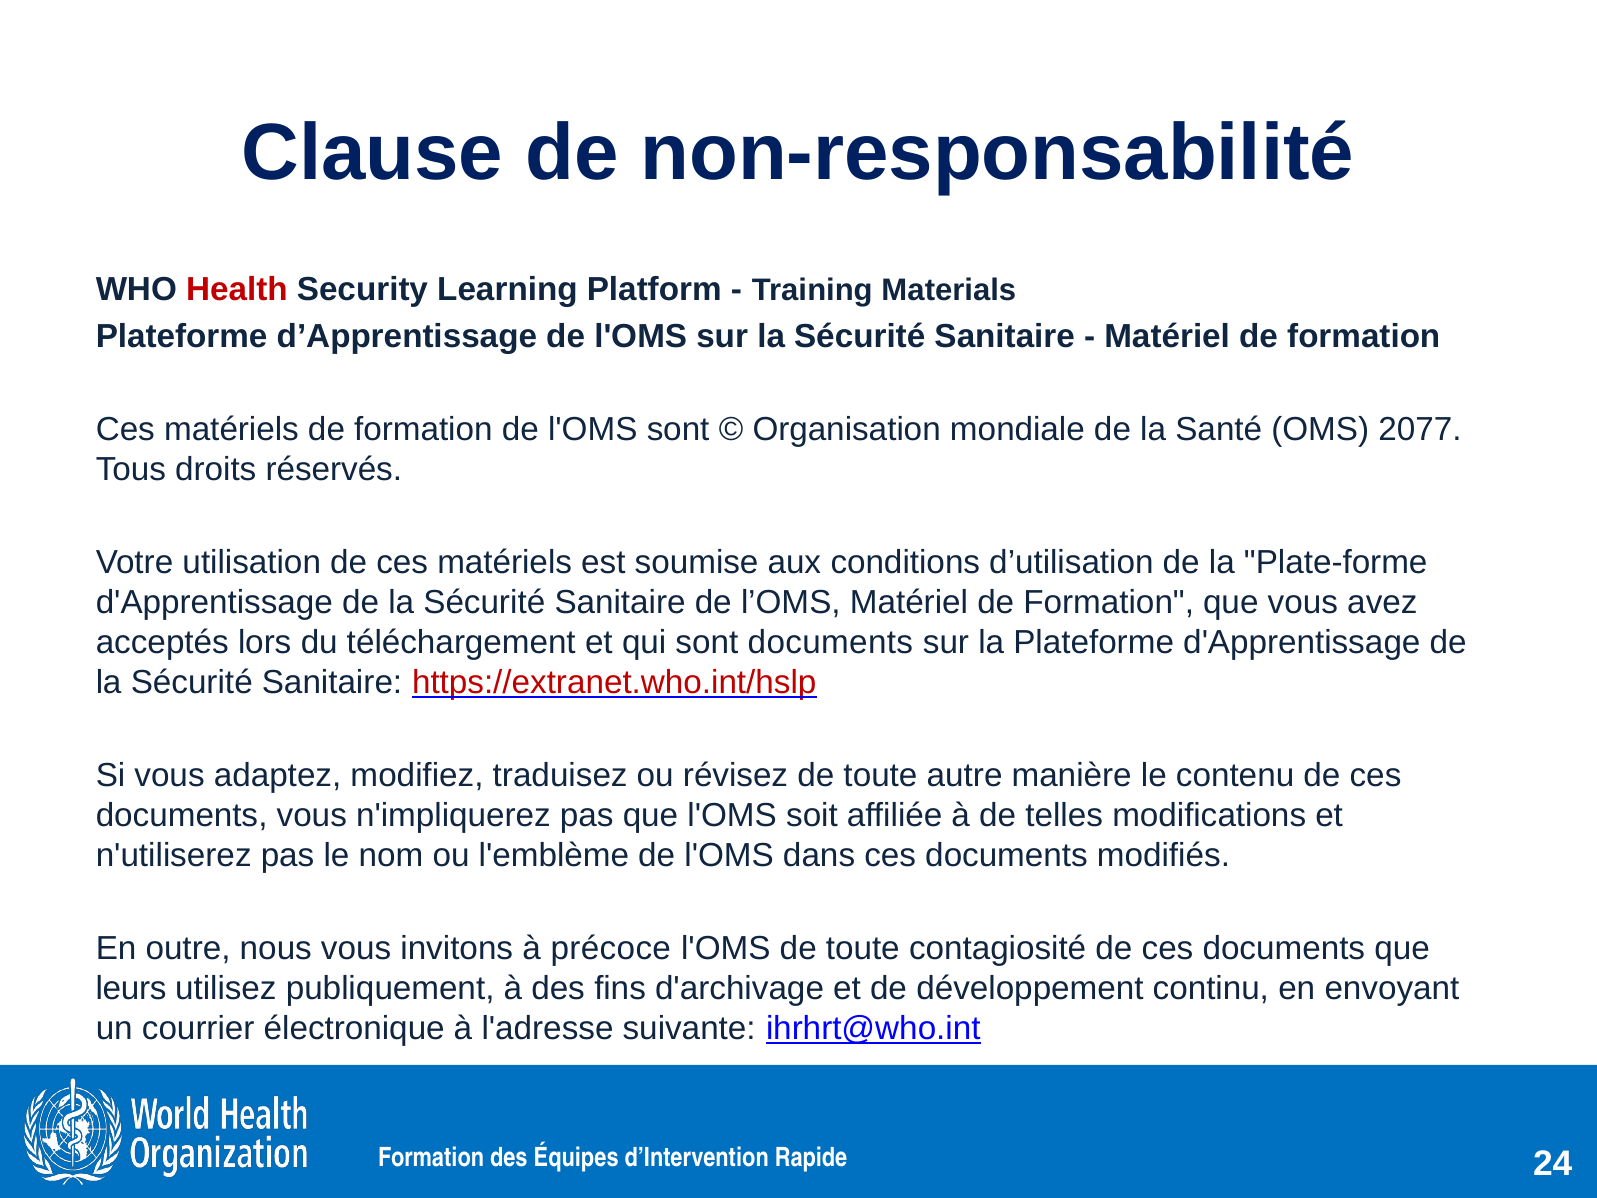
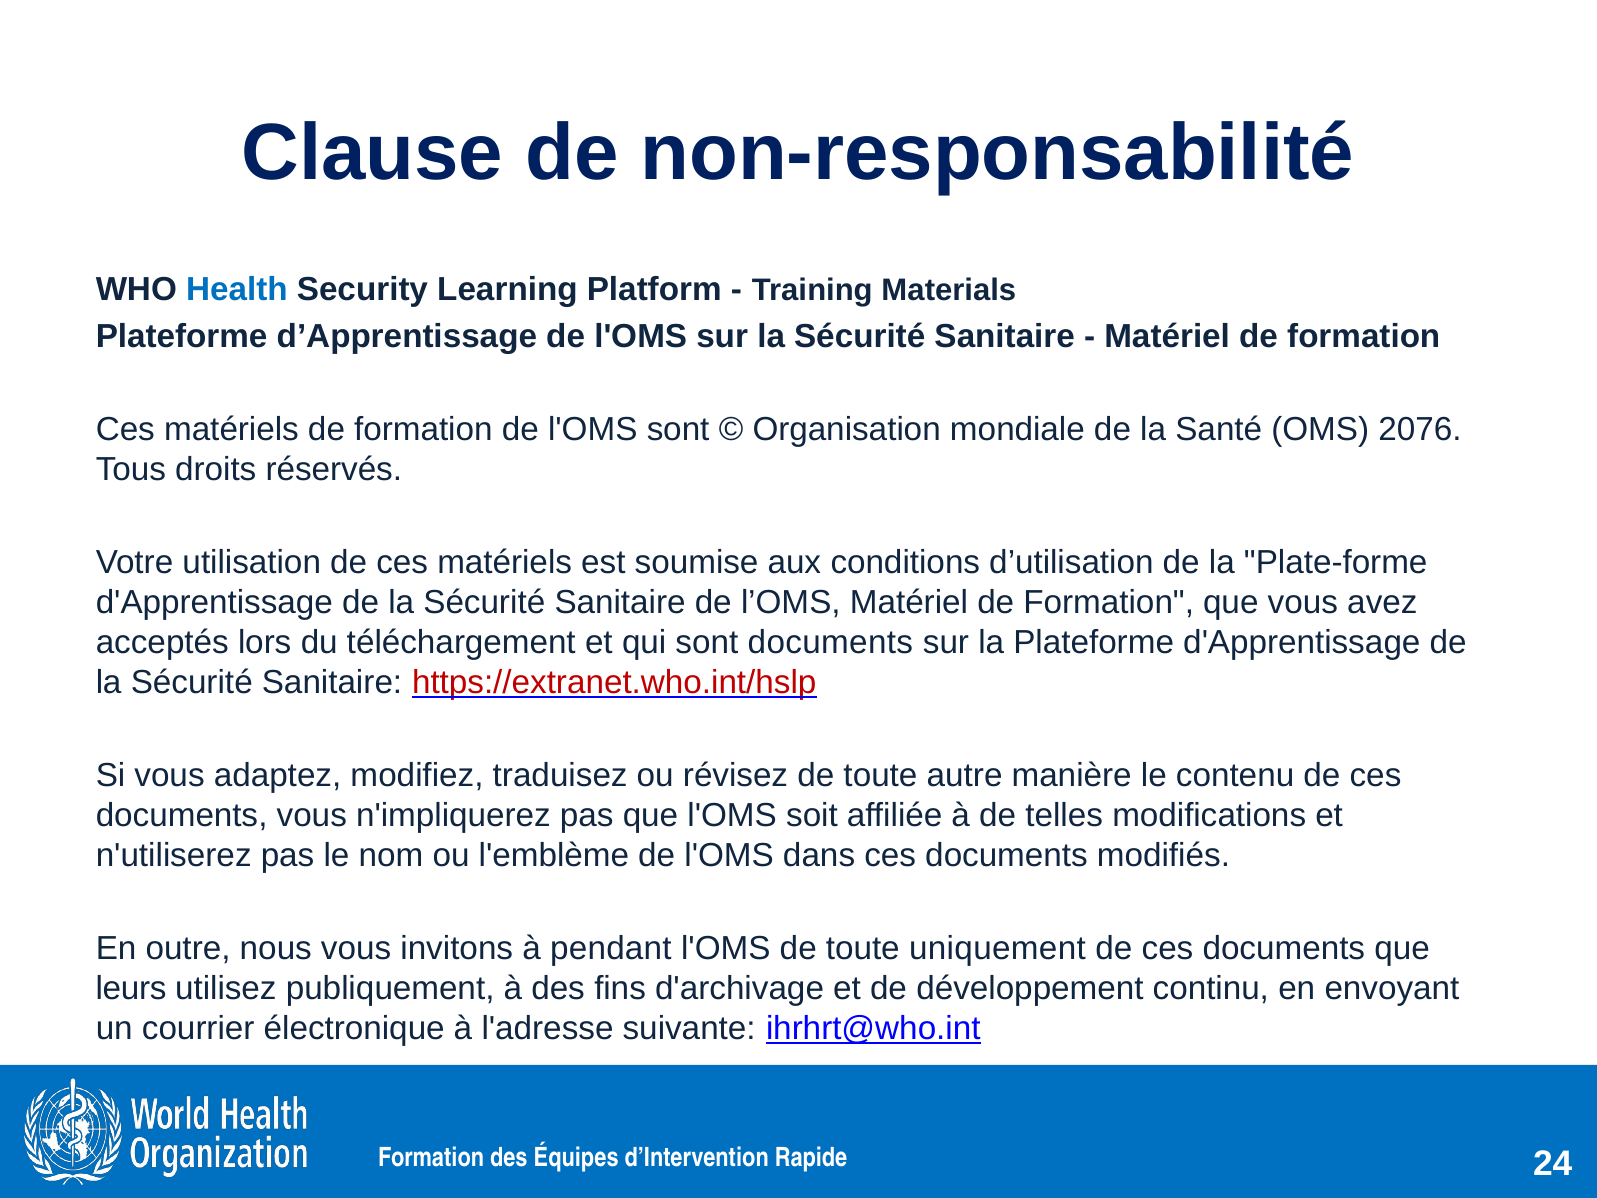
Health colour: red -> blue
2077: 2077 -> 2076
précoce: précoce -> pendant
contagiosité: contagiosité -> uniquement
